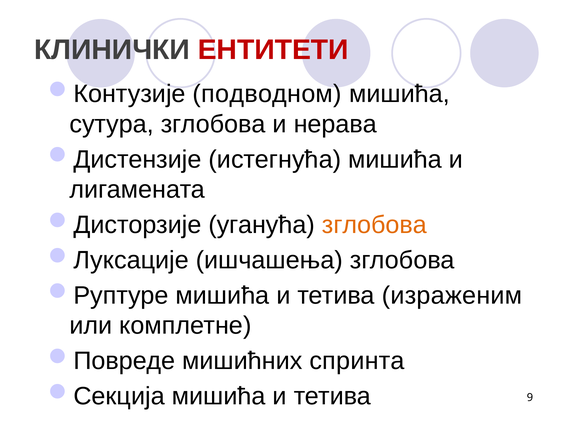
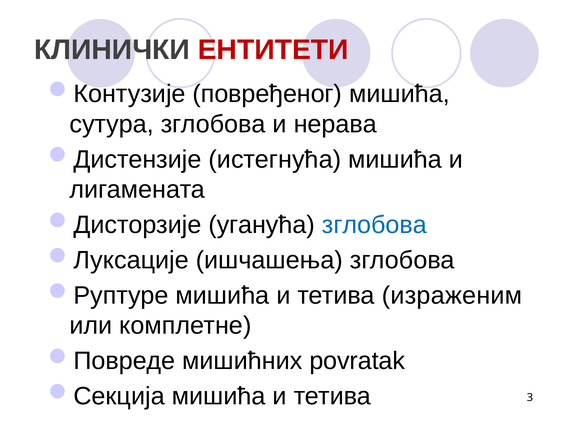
подводном: подводном -> повређеног
зглобова at (374, 225) colour: orange -> blue
спринта: спринта -> povratak
9: 9 -> 3
